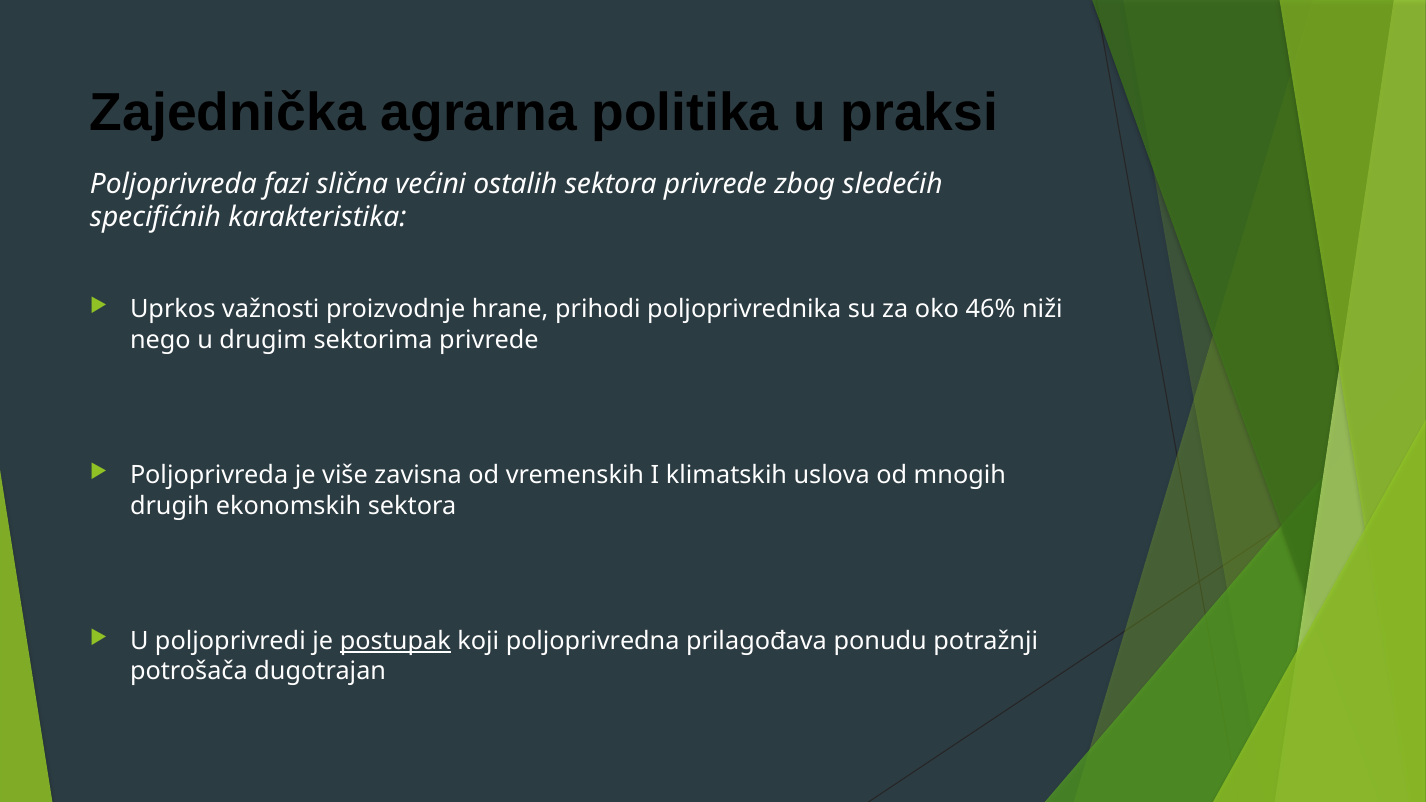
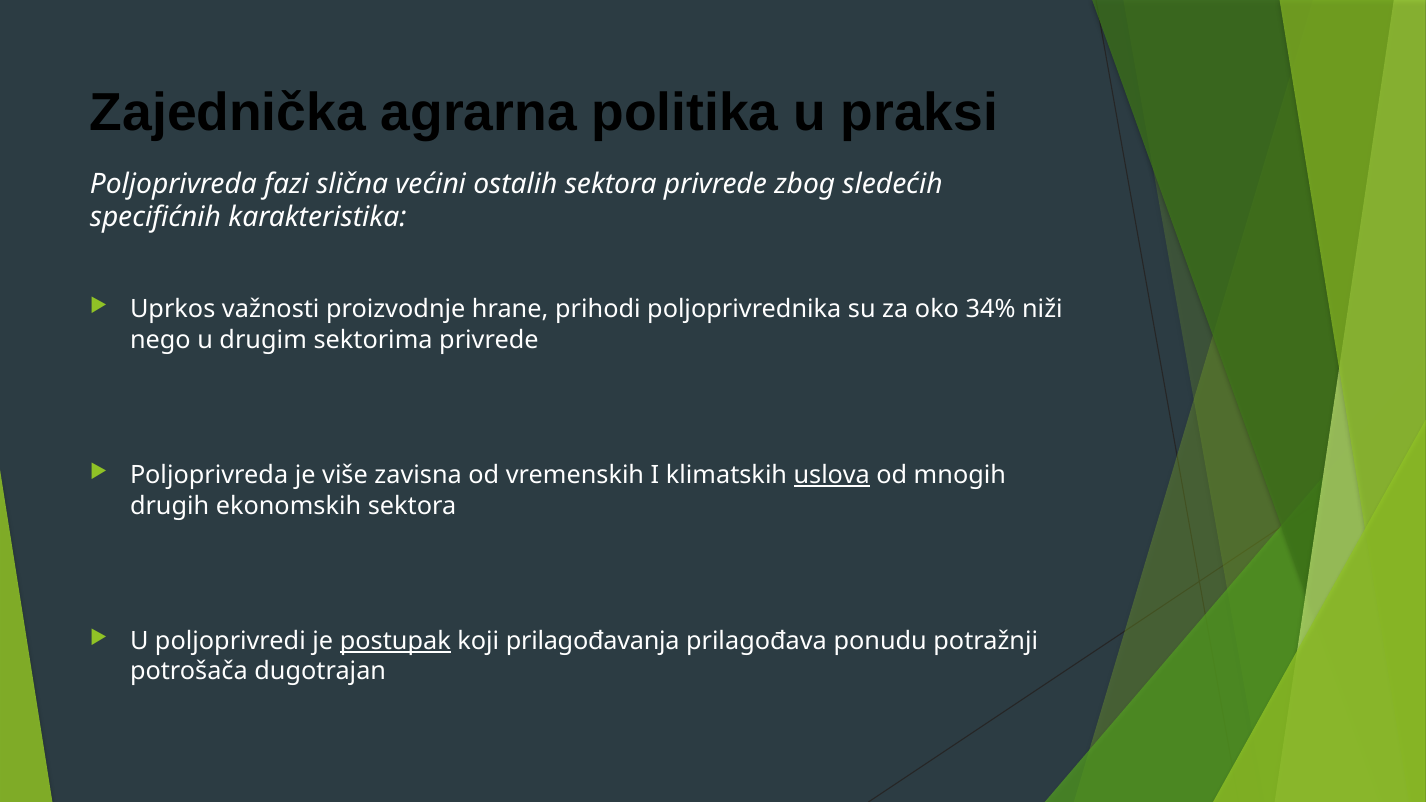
46%: 46% -> 34%
uslova underline: none -> present
poljoprivredna: poljoprivredna -> prilagođavanja
